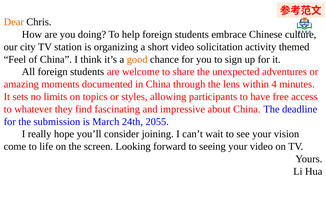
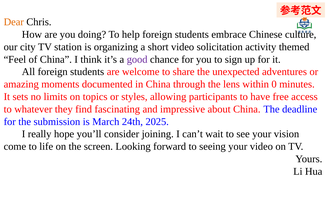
good colour: orange -> purple
4: 4 -> 0
2055: 2055 -> 2025
